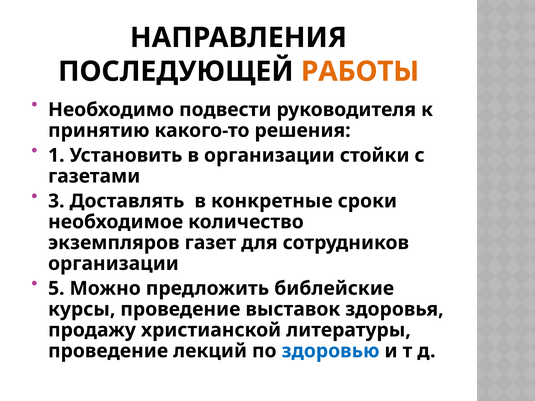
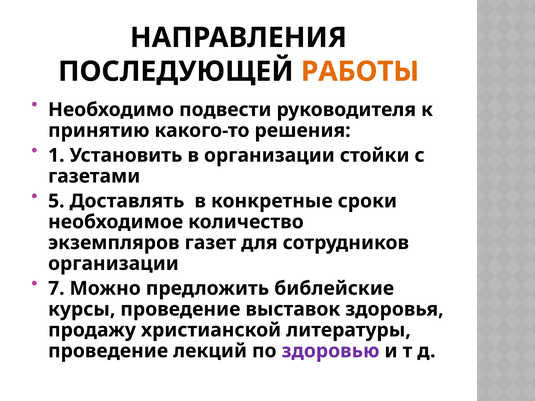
3: 3 -> 5
5: 5 -> 7
здоровью colour: blue -> purple
